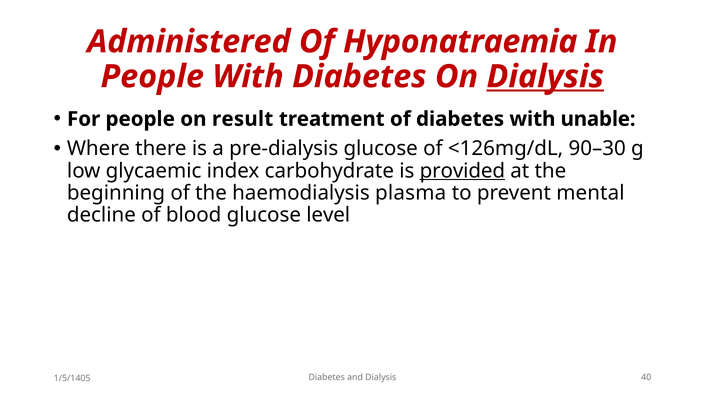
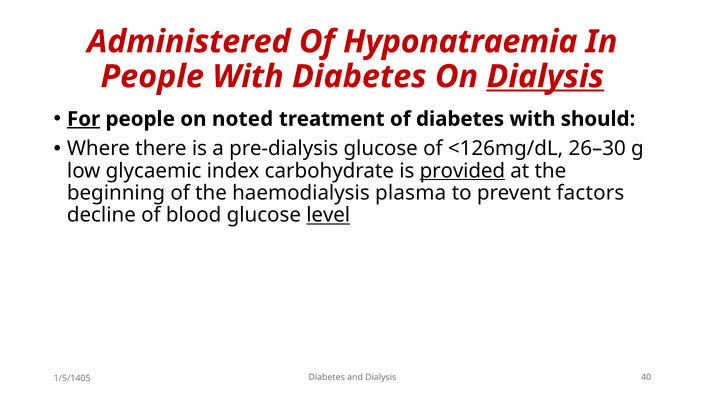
For underline: none -> present
result: result -> noted
unable: unable -> should
90–30: 90–30 -> 26–30
mental: mental -> factors
level underline: none -> present
